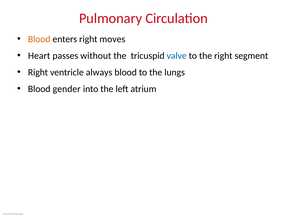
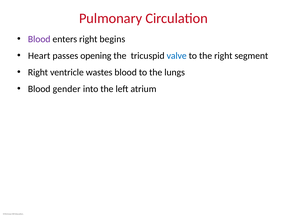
Blood at (39, 39) colour: orange -> purple
moves: moves -> begins
without: without -> opening
always: always -> wastes
